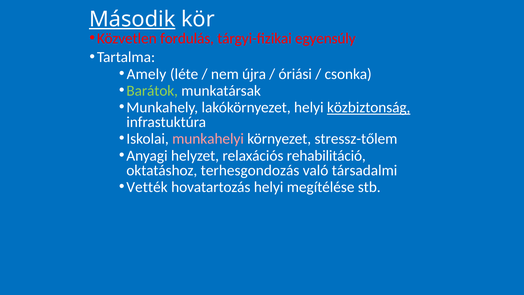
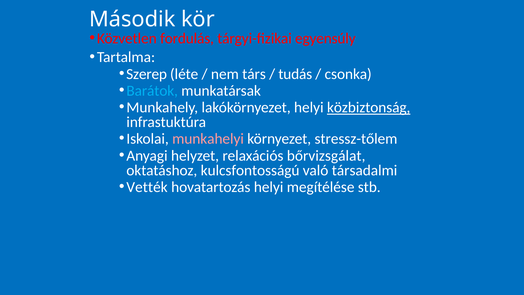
Második underline: present -> none
Amely: Amely -> Szerep
újra: újra -> társ
óriási: óriási -> tudás
Barátok colour: light green -> light blue
rehabilitáció: rehabilitáció -> bőrvizsgálat
terhesgondozás: terhesgondozás -> kulcsfontosságú
